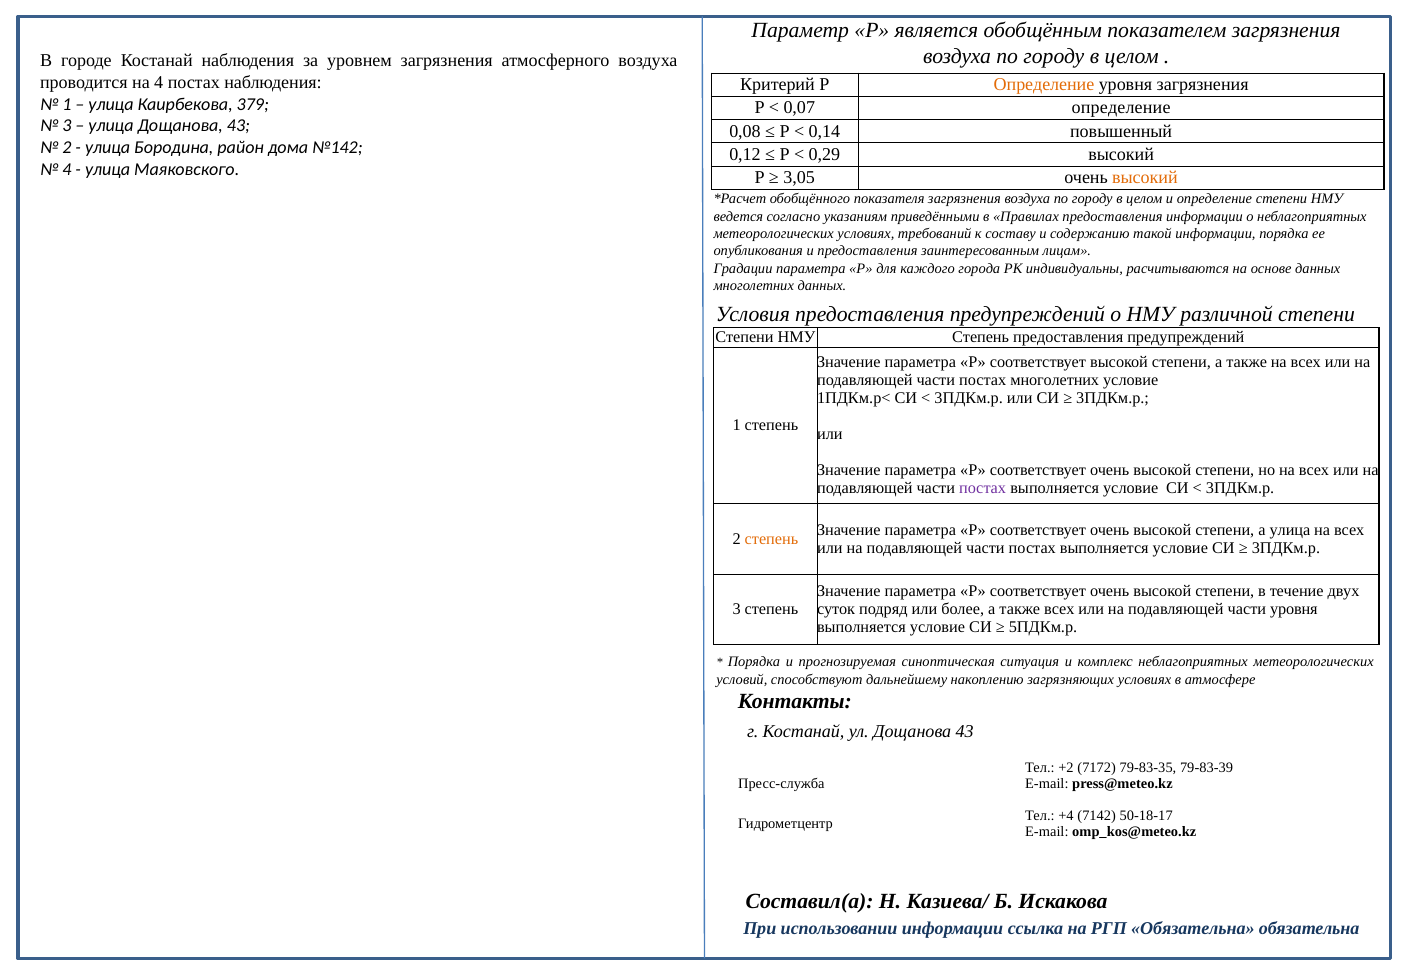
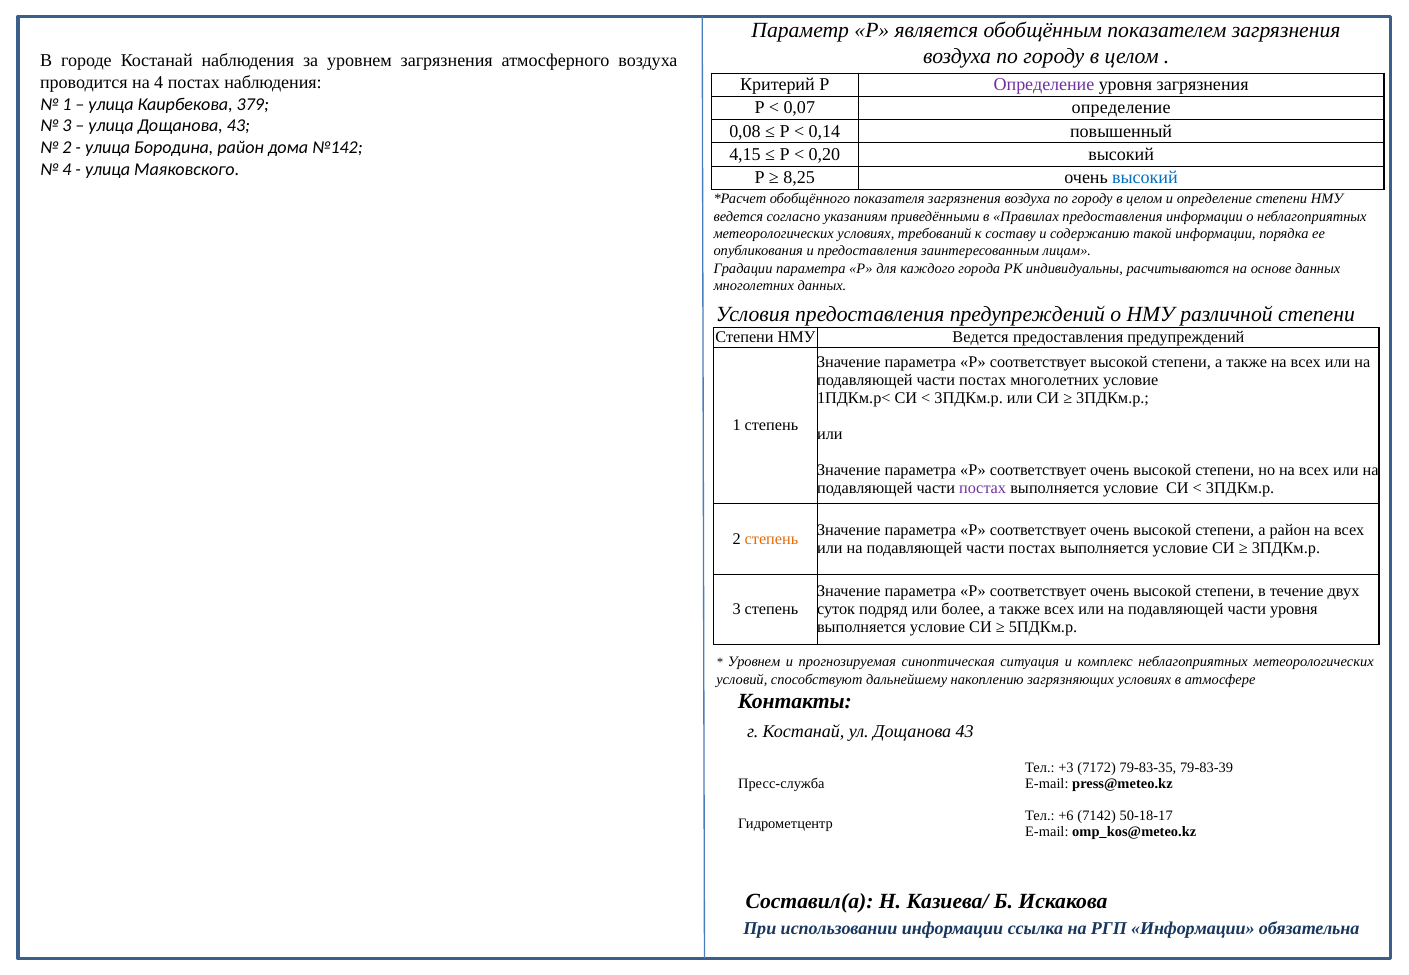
Определение at (1044, 85) colour: orange -> purple
0,12: 0,12 -> 4,15
0,29: 0,29 -> 0,20
3,05: 3,05 -> 8,25
высокий at (1145, 178) colour: orange -> blue
Степень at (981, 338): Степень -> Ведется
а улица: улица -> район
Порядка at (754, 662): Порядка -> Уровнем
+2: +2 -> +3
+4: +4 -> +6
РГП Обязательна: Обязательна -> Информации
